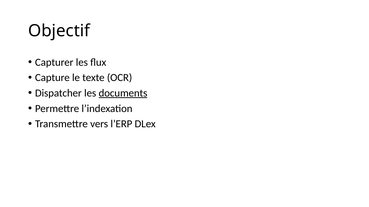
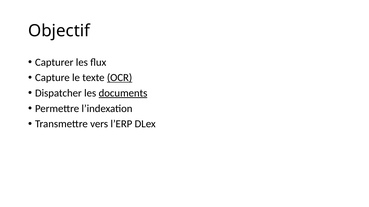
OCR underline: none -> present
